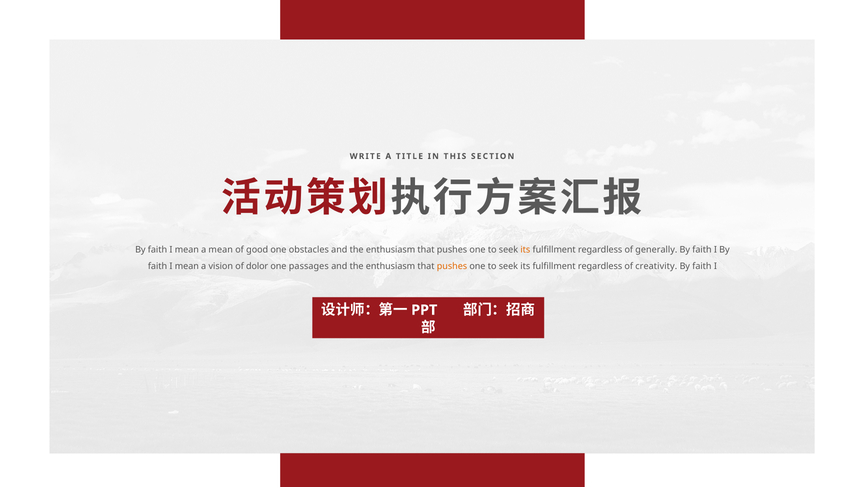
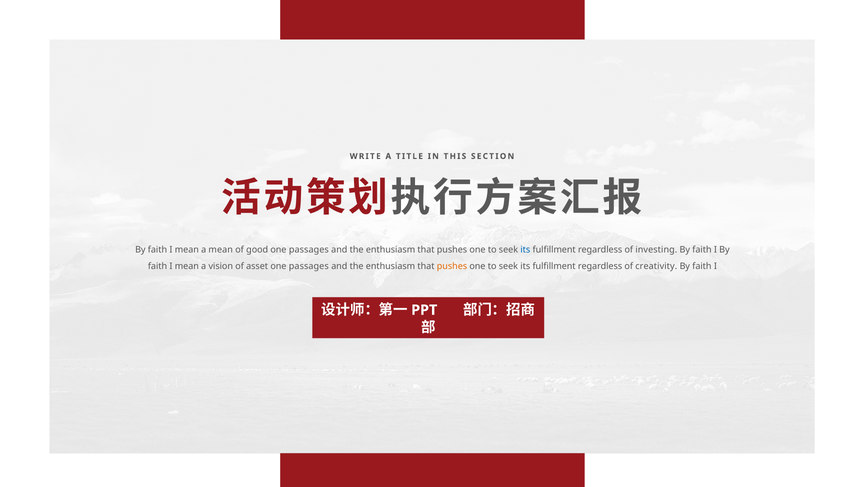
good one obstacles: obstacles -> passages
its at (525, 250) colour: orange -> blue
generally: generally -> investing
dolor: dolor -> asset
